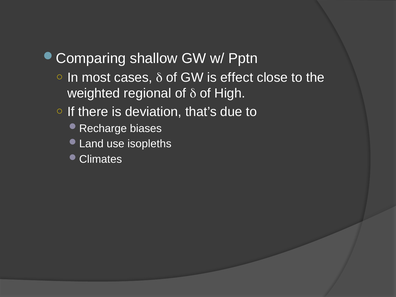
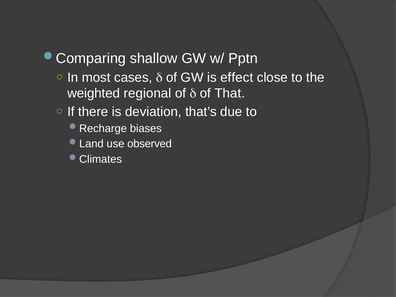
High: High -> That
isopleths: isopleths -> observed
